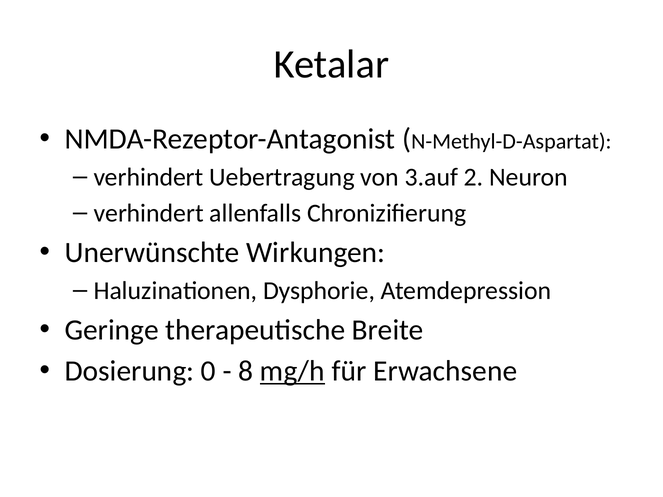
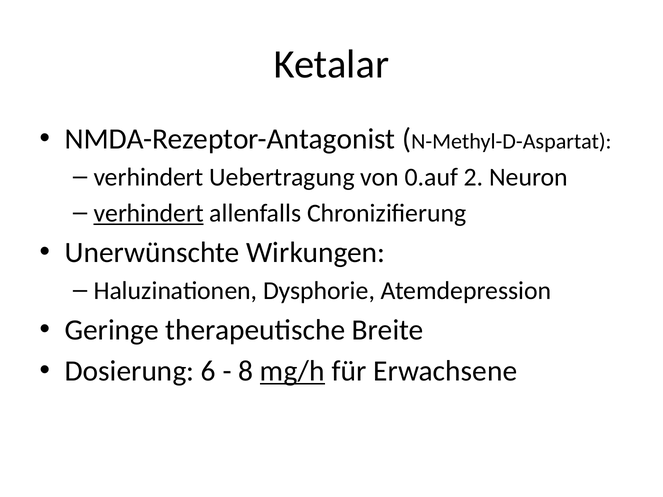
3.auf: 3.auf -> 0.auf
verhindert at (149, 213) underline: none -> present
0: 0 -> 6
